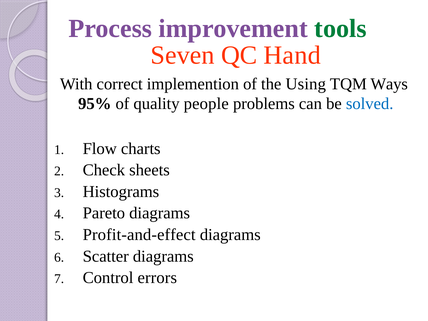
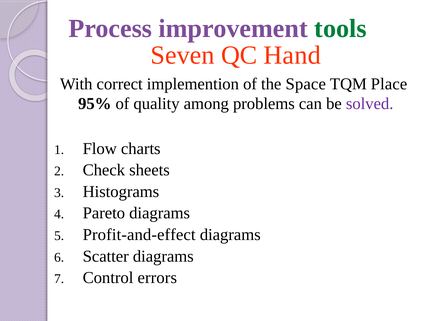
Using: Using -> Space
Ways: Ways -> Place
people: people -> among
solved colour: blue -> purple
